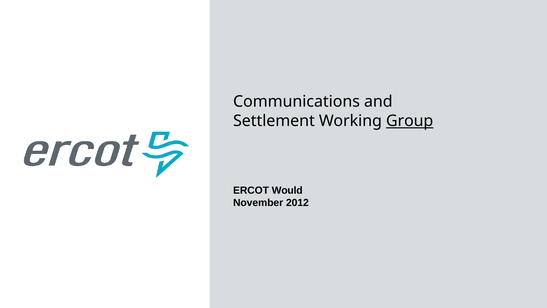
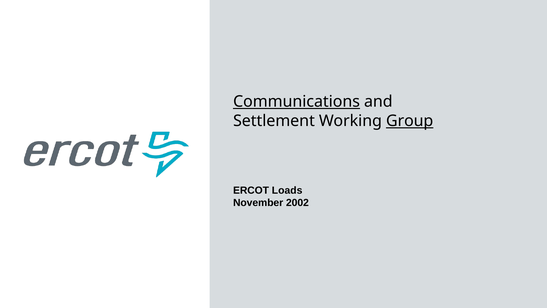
Communications underline: none -> present
Would: Would -> Loads
2012: 2012 -> 2002
